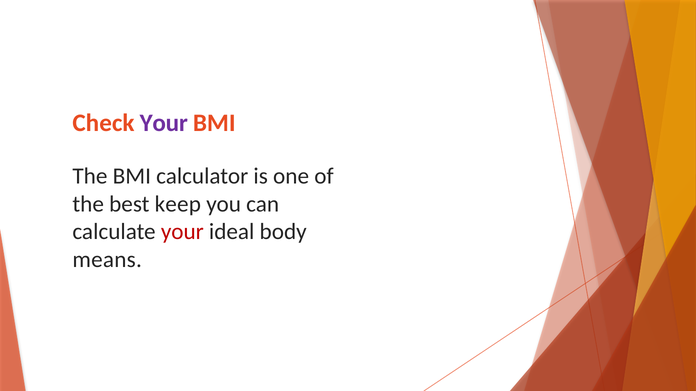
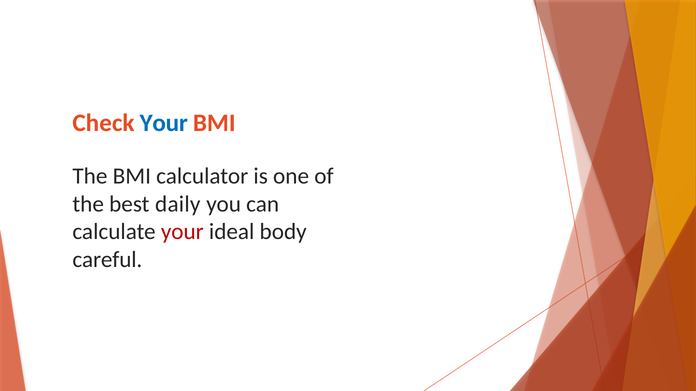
Your at (164, 123) colour: purple -> blue
keep: keep -> daily
means: means -> careful
